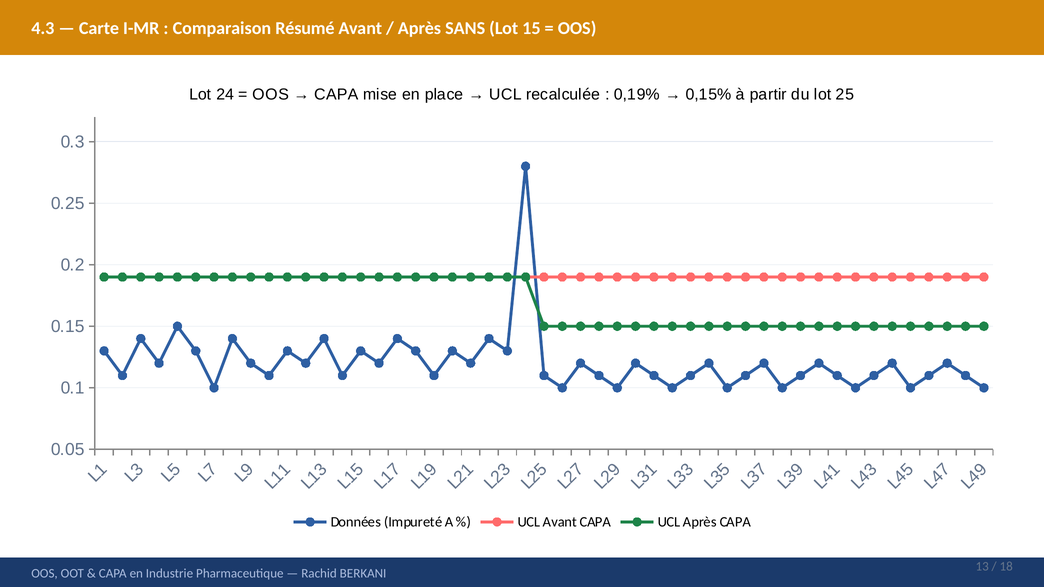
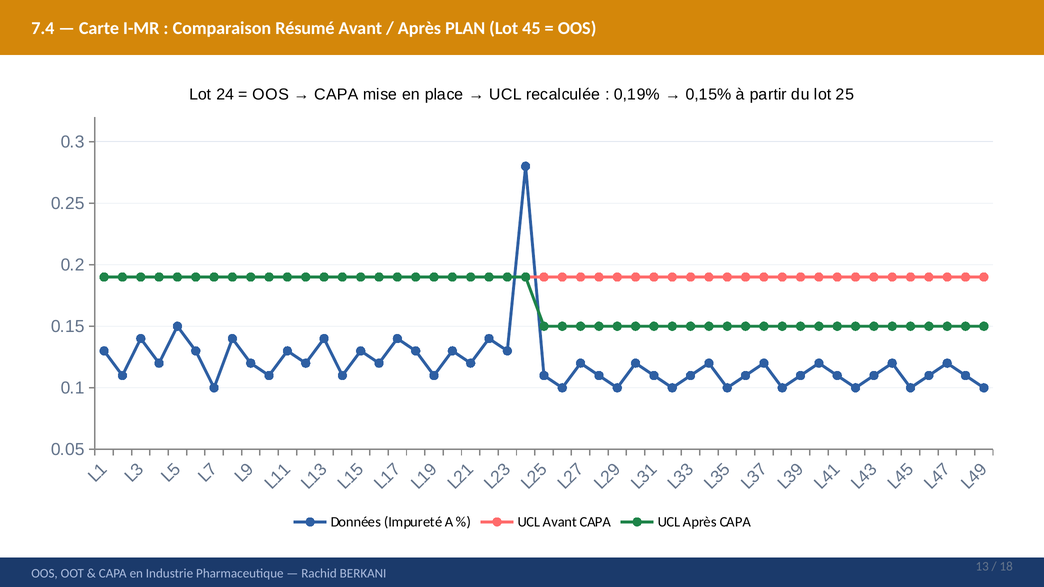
4.3: 4.3 -> 7.4
SANS: SANS -> PLAN
15: 15 -> 45
